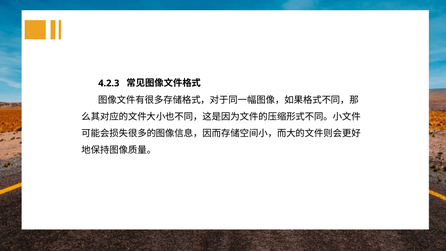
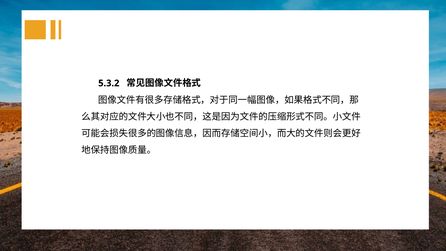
4.2.3: 4.2.3 -> 5.3.2
